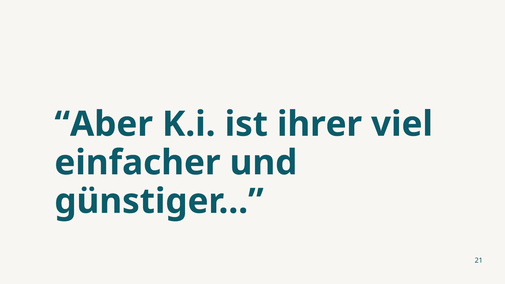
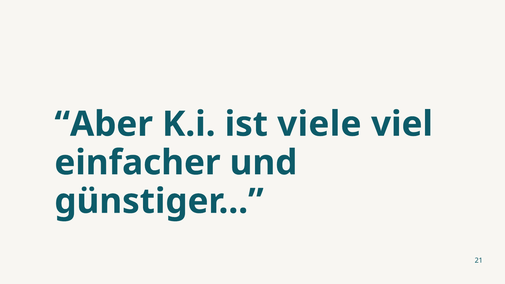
ihrer: ihrer -> viele
